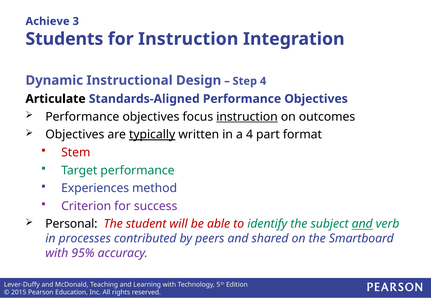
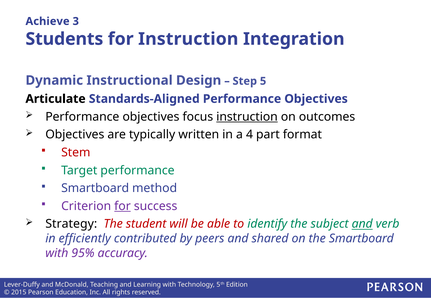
Step 4: 4 -> 5
typically underline: present -> none
Experiences at (95, 188): Experiences -> Smartboard
for at (123, 206) underline: none -> present
Personal: Personal -> Strategy
processes: processes -> efficiently
